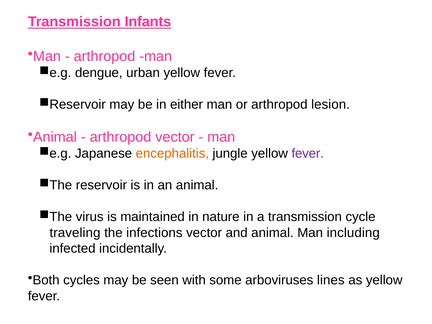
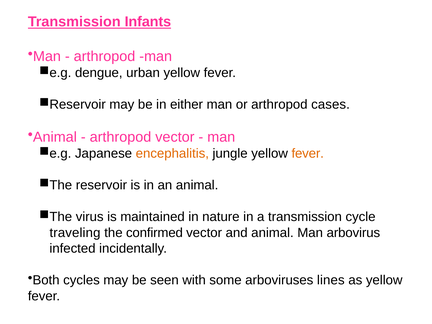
lesion: lesion -> cases
fever at (308, 154) colour: purple -> orange
infections: infections -> confirmed
including: including -> arbovirus
